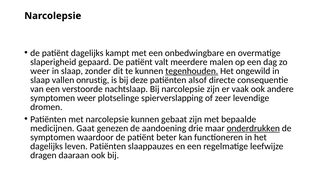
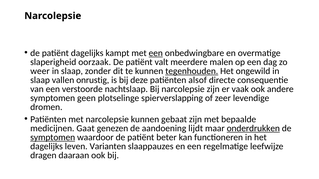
een at (156, 53) underline: none -> present
gepaard: gepaard -> oorzaak
symptomen weer: weer -> geen
drie: drie -> lijdt
symptomen at (53, 138) underline: none -> present
leven Patiënten: Patiënten -> Varianten
